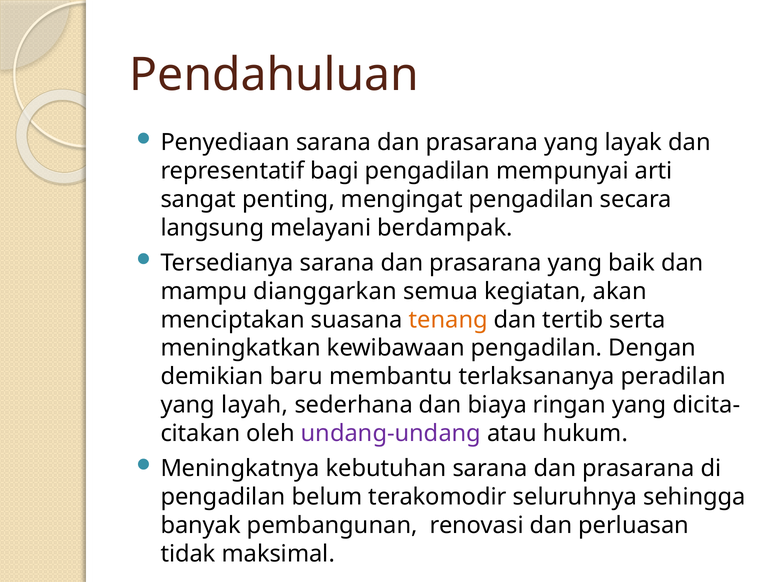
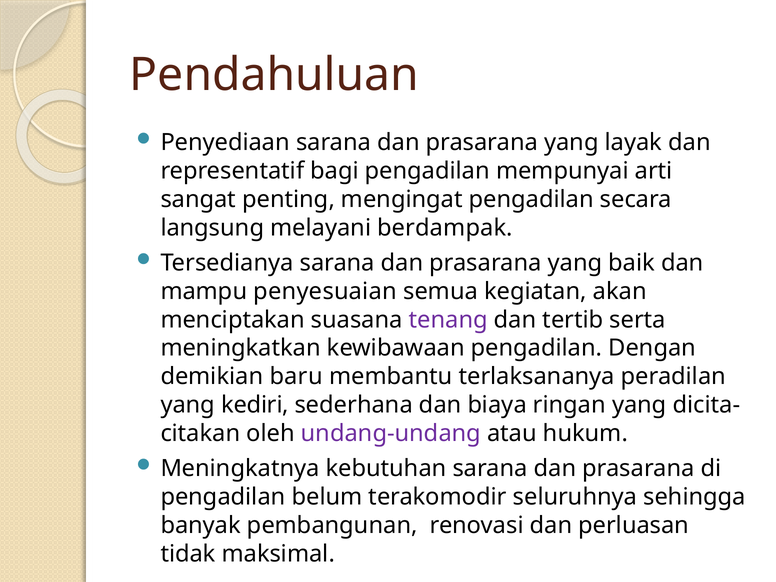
dianggarkan: dianggarkan -> penyesuaian
tenang colour: orange -> purple
layah: layah -> kediri
